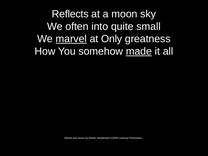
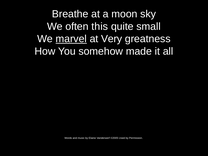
Reflects: Reflects -> Breathe
into: into -> this
Only: Only -> Very
made underline: present -> none
